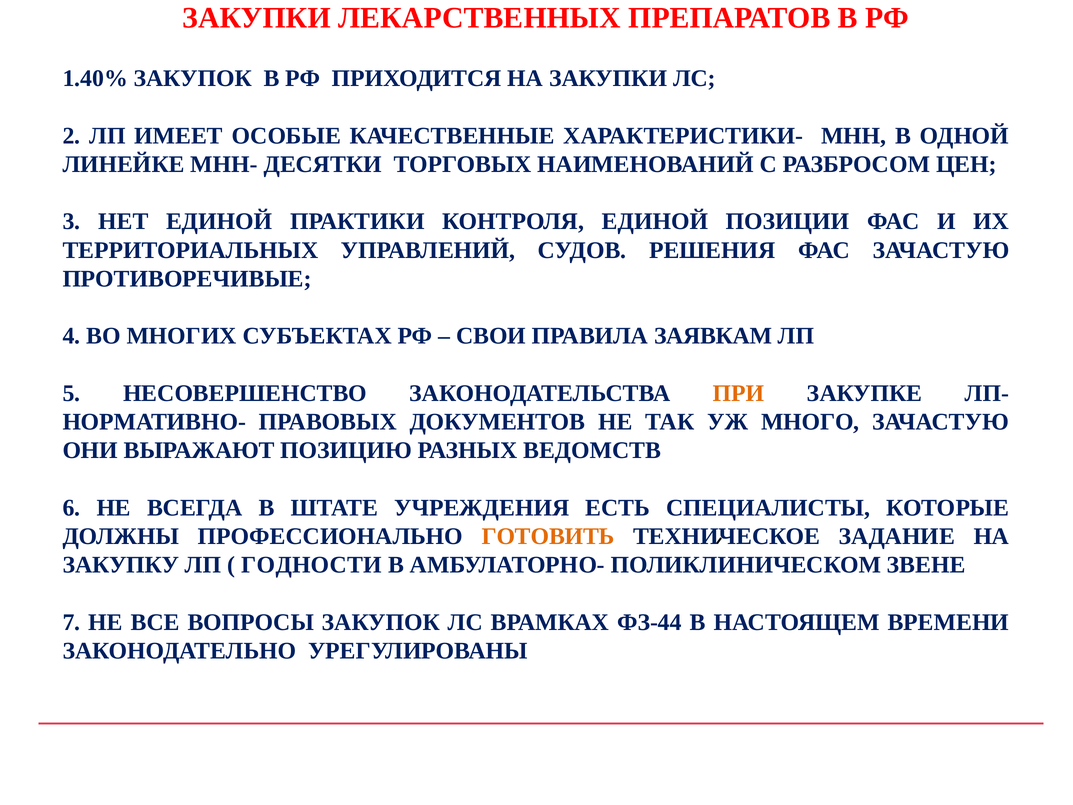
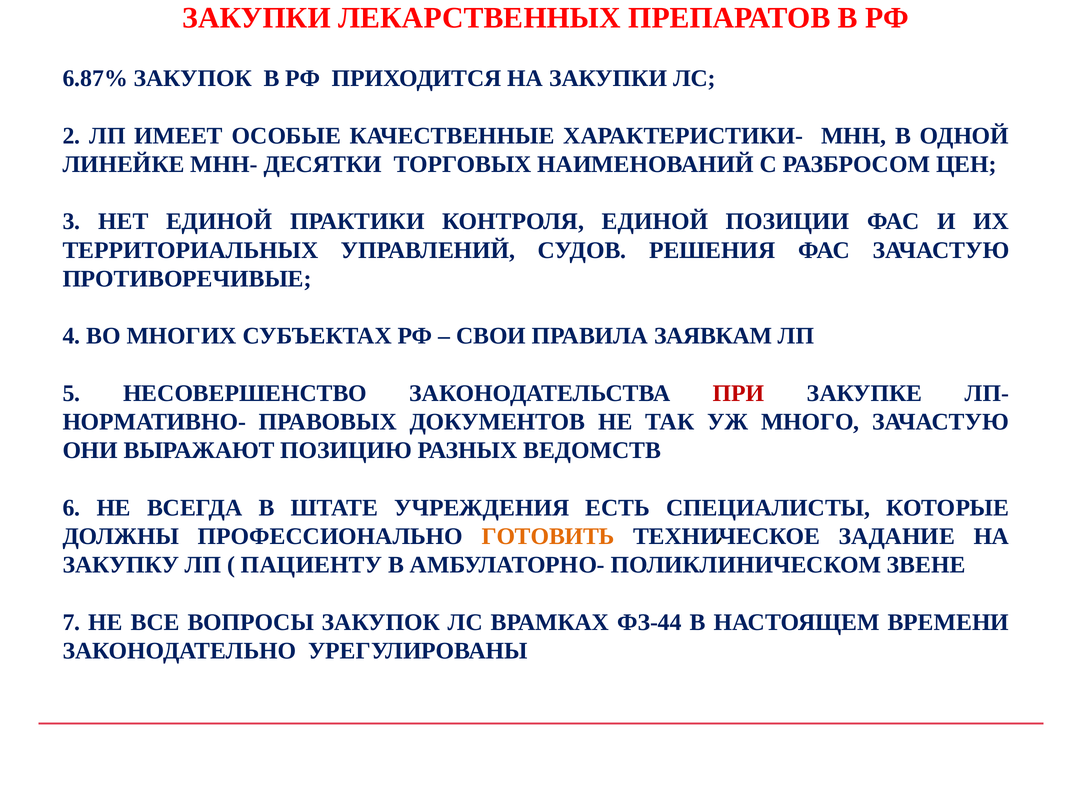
1.40%: 1.40% -> 6.87%
ПРИ colour: orange -> red
ГОДНОСТИ: ГОДНОСТИ -> ПАЦИЕНТУ
